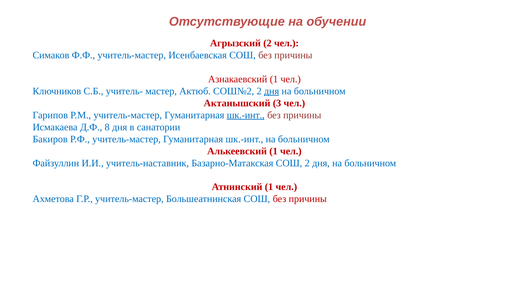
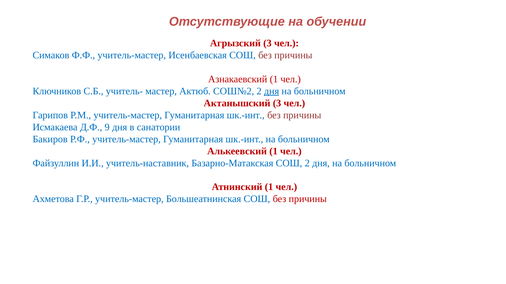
Агрызский 2: 2 -> 3
шк.-инт at (246, 115) underline: present -> none
8: 8 -> 9
